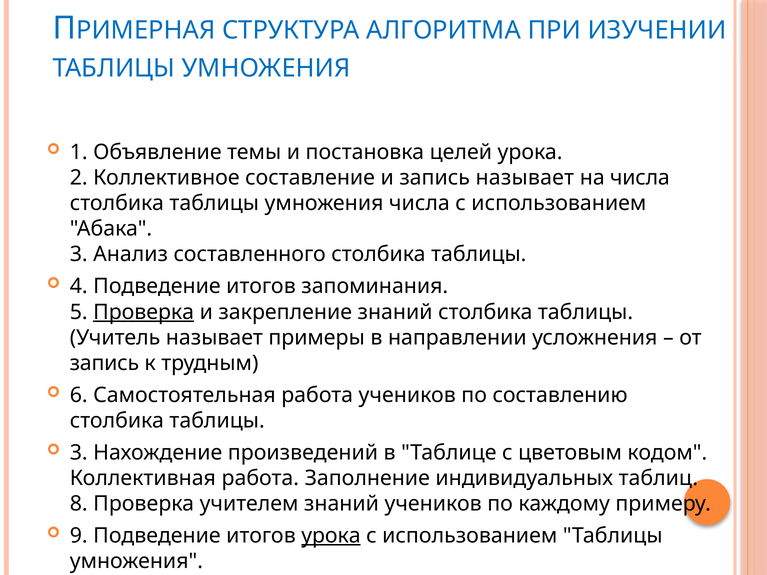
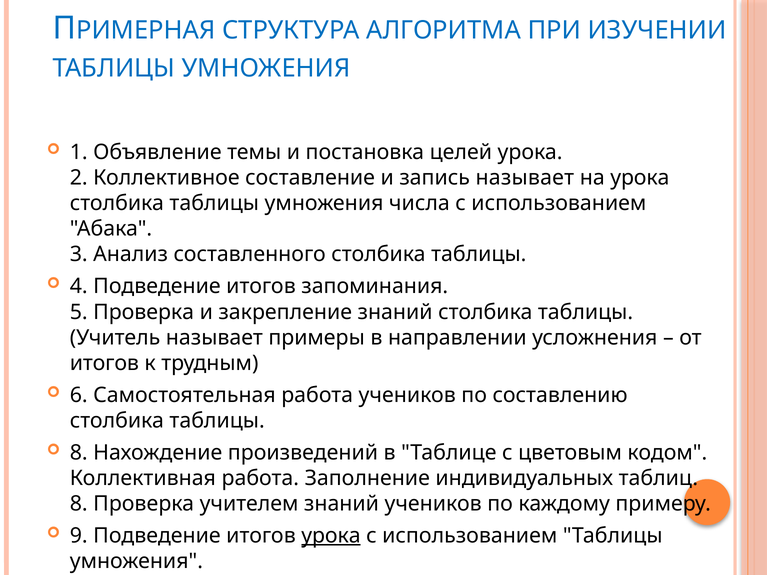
на числа: числа -> урока
Проверка at (144, 312) underline: present -> none
запись at (104, 363): запись -> итогов
3 at (79, 453): 3 -> 8
